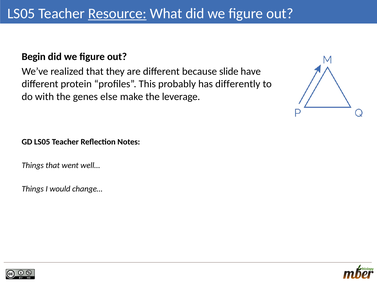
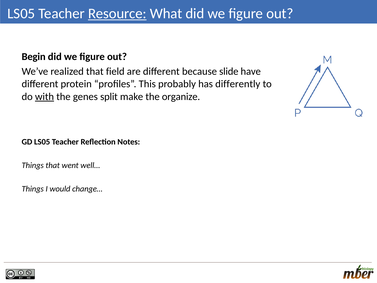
they: they -> field
with underline: none -> present
else: else -> split
leverage: leverage -> organize
